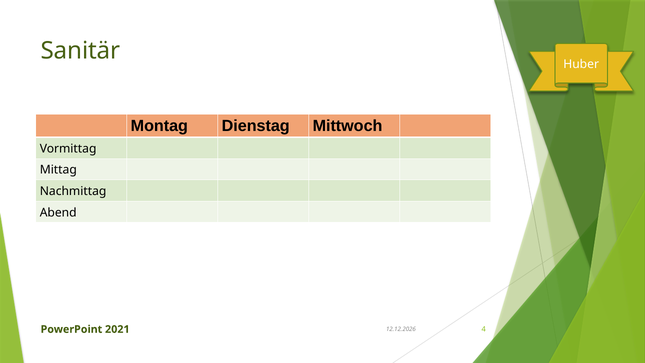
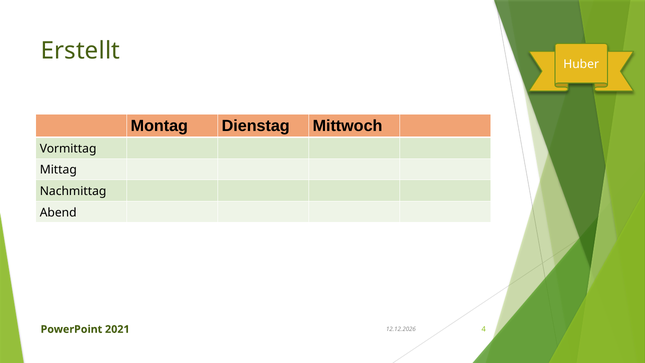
Sanitär: Sanitär -> Erstellt
